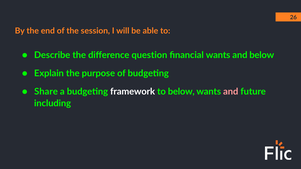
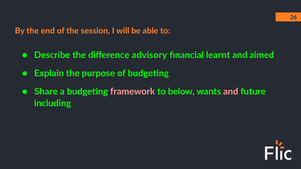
question: question -> advisory
financial wants: wants -> learnt
and below: below -> aimed
framework colour: white -> pink
